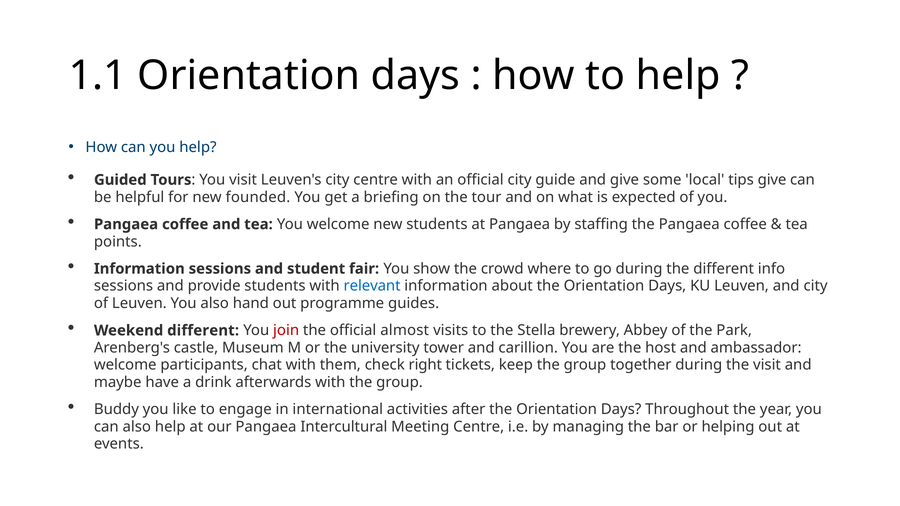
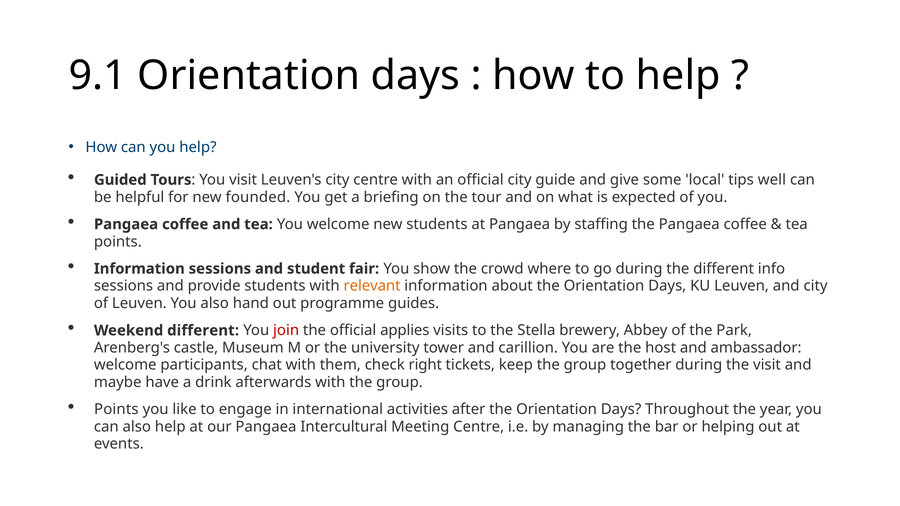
1.1: 1.1 -> 9.1
tips give: give -> well
relevant colour: blue -> orange
almost: almost -> applies
Buddy at (116, 410): Buddy -> Points
